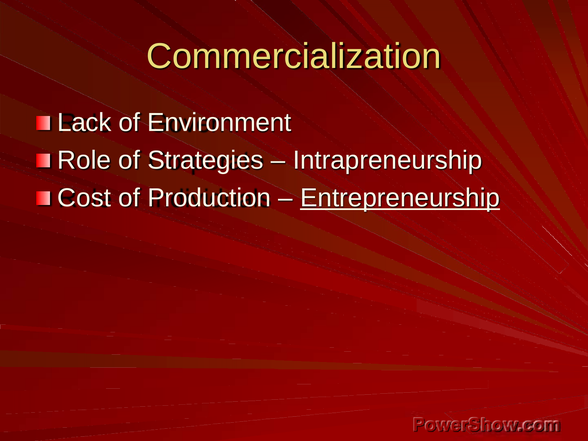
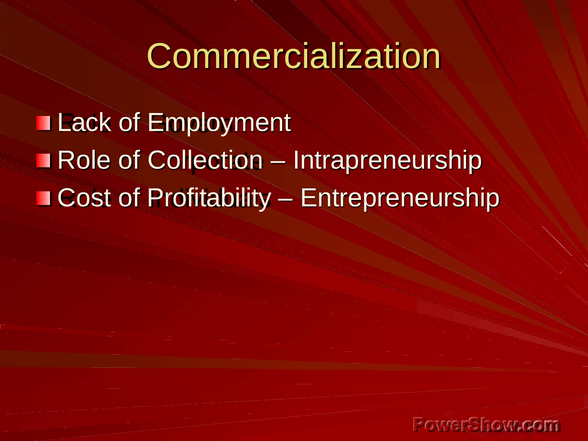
Environment: Environment -> Employment
Strategies: Strategies -> Collection
Production: Production -> Profitability
Entrepreneurship underline: present -> none
